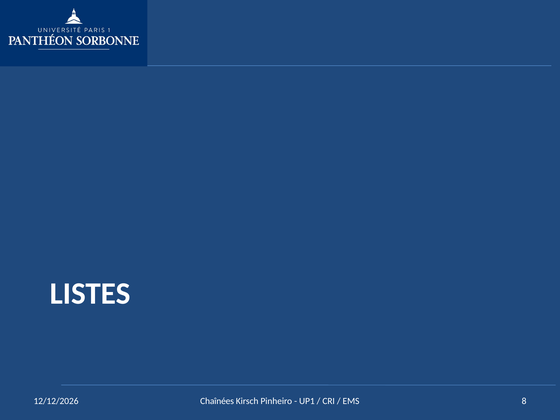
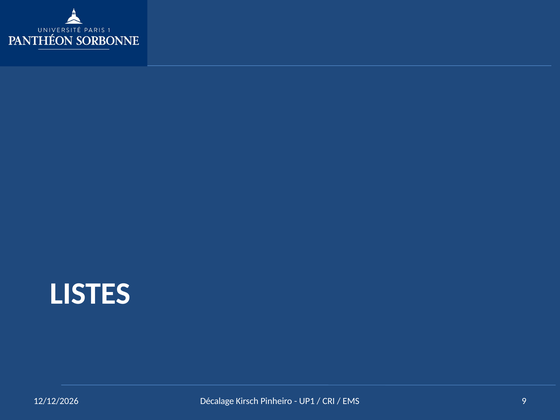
Chaînées: Chaînées -> Décalage
8: 8 -> 9
